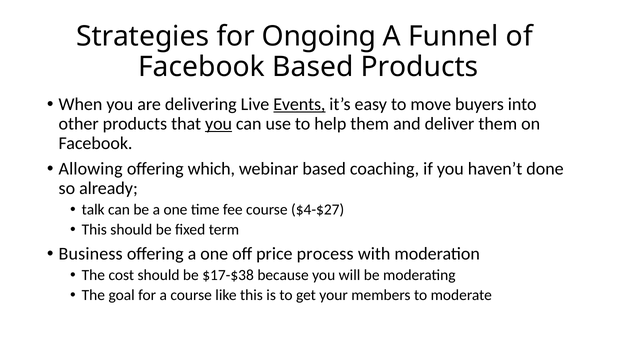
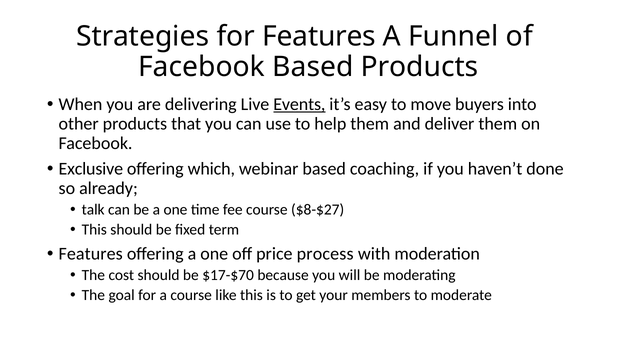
for Ongoing: Ongoing -> Features
you at (219, 124) underline: present -> none
Allowing: Allowing -> Exclusive
$4-$27: $4-$27 -> $8-$27
Business at (91, 254): Business -> Features
$17-$38: $17-$38 -> $17-$70
